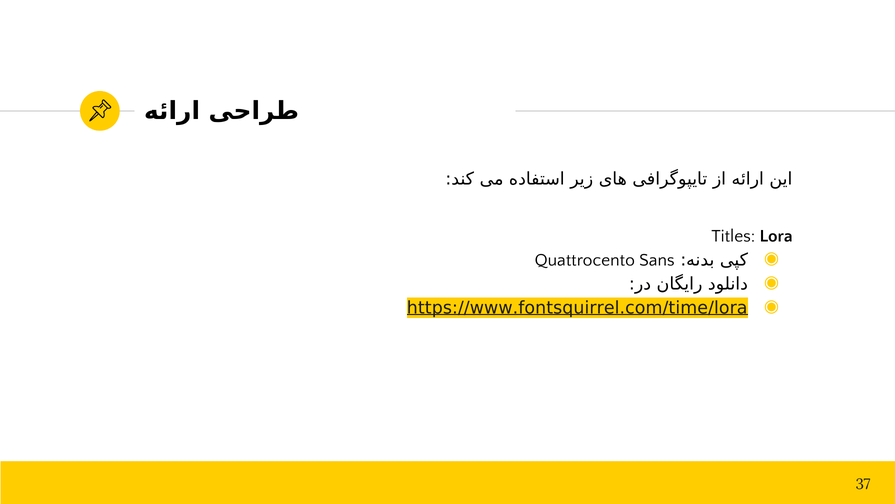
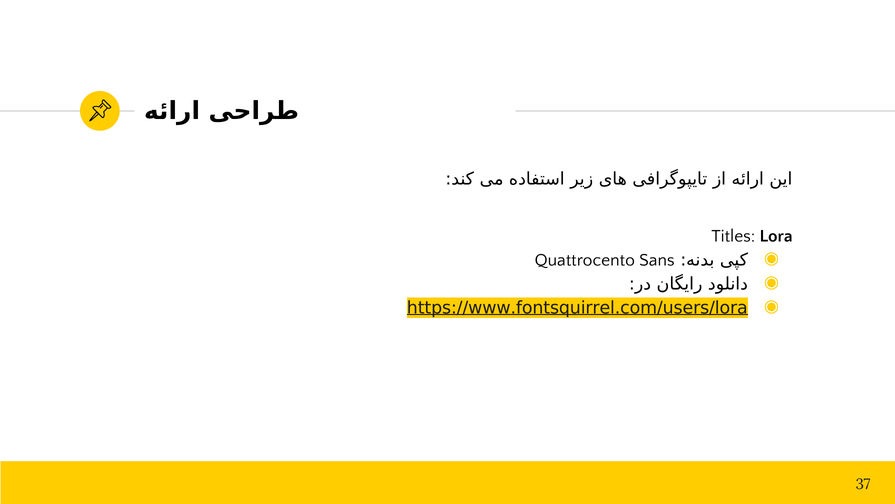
https://www.fontsquirrel.com/time/lora: https://www.fontsquirrel.com/time/lora -> https://www.fontsquirrel.com/users/lora
